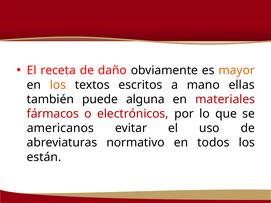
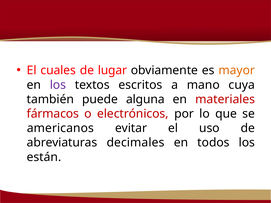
receta: receta -> cuales
daño: daño -> lugar
los at (58, 85) colour: orange -> purple
ellas: ellas -> cuya
normativo: normativo -> decimales
